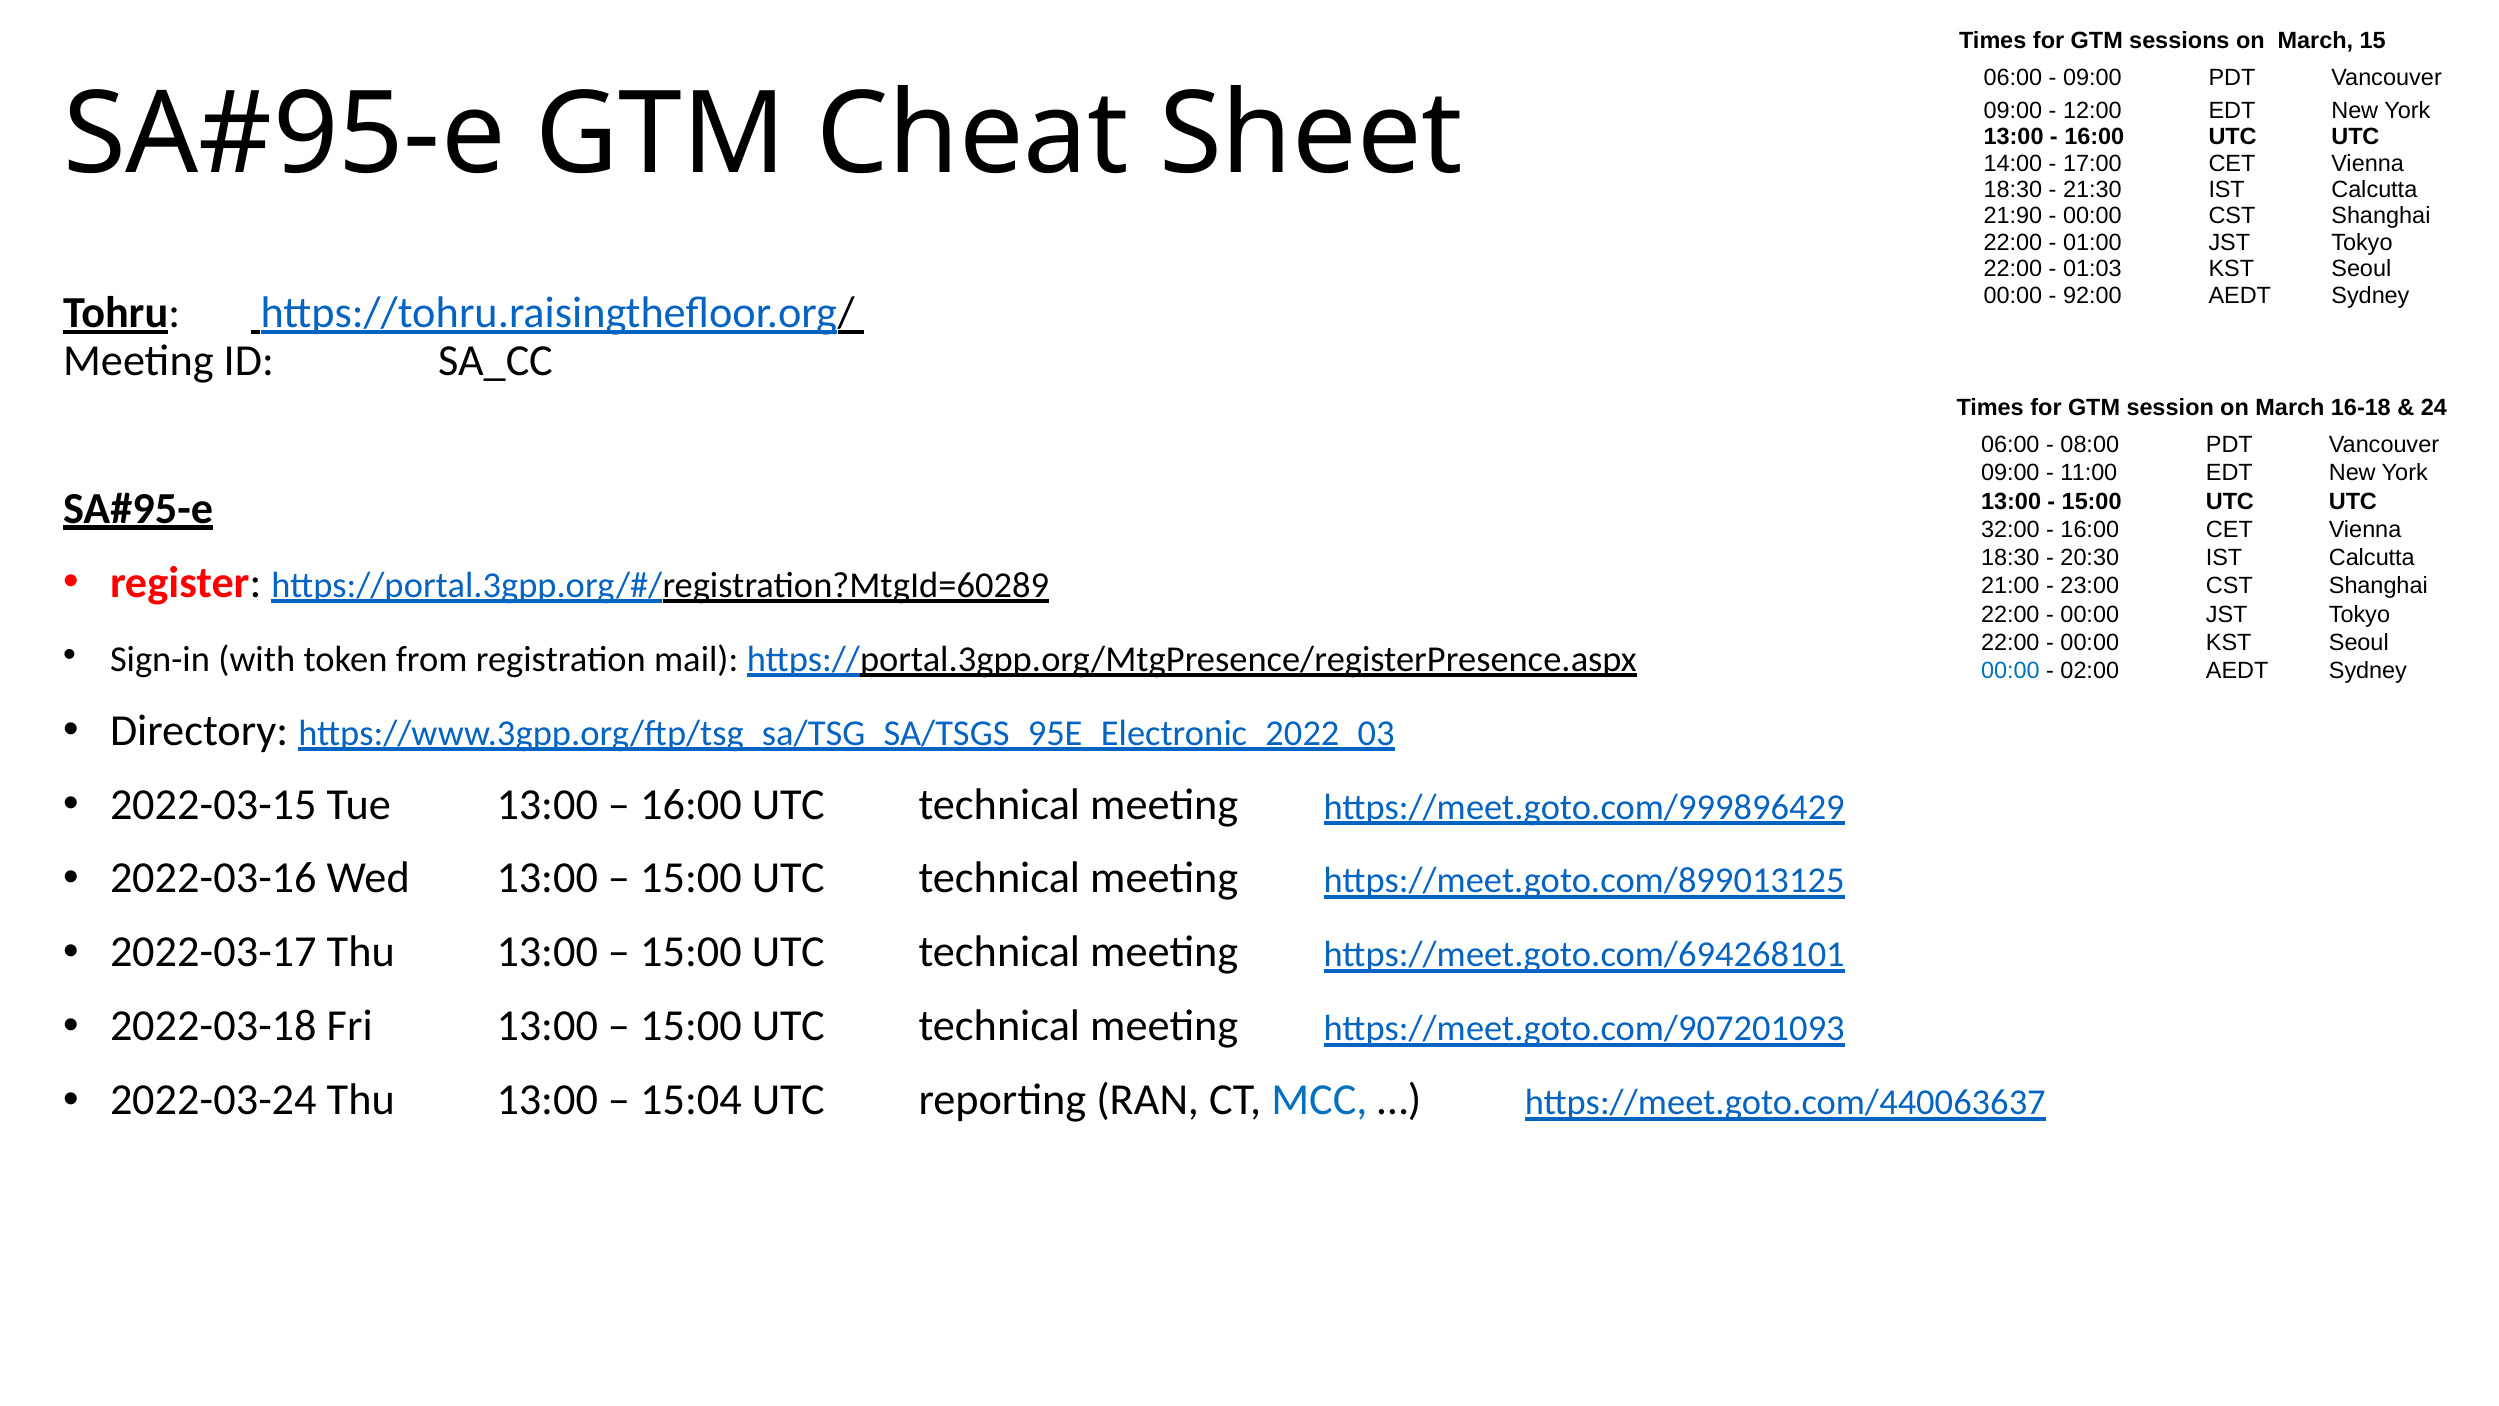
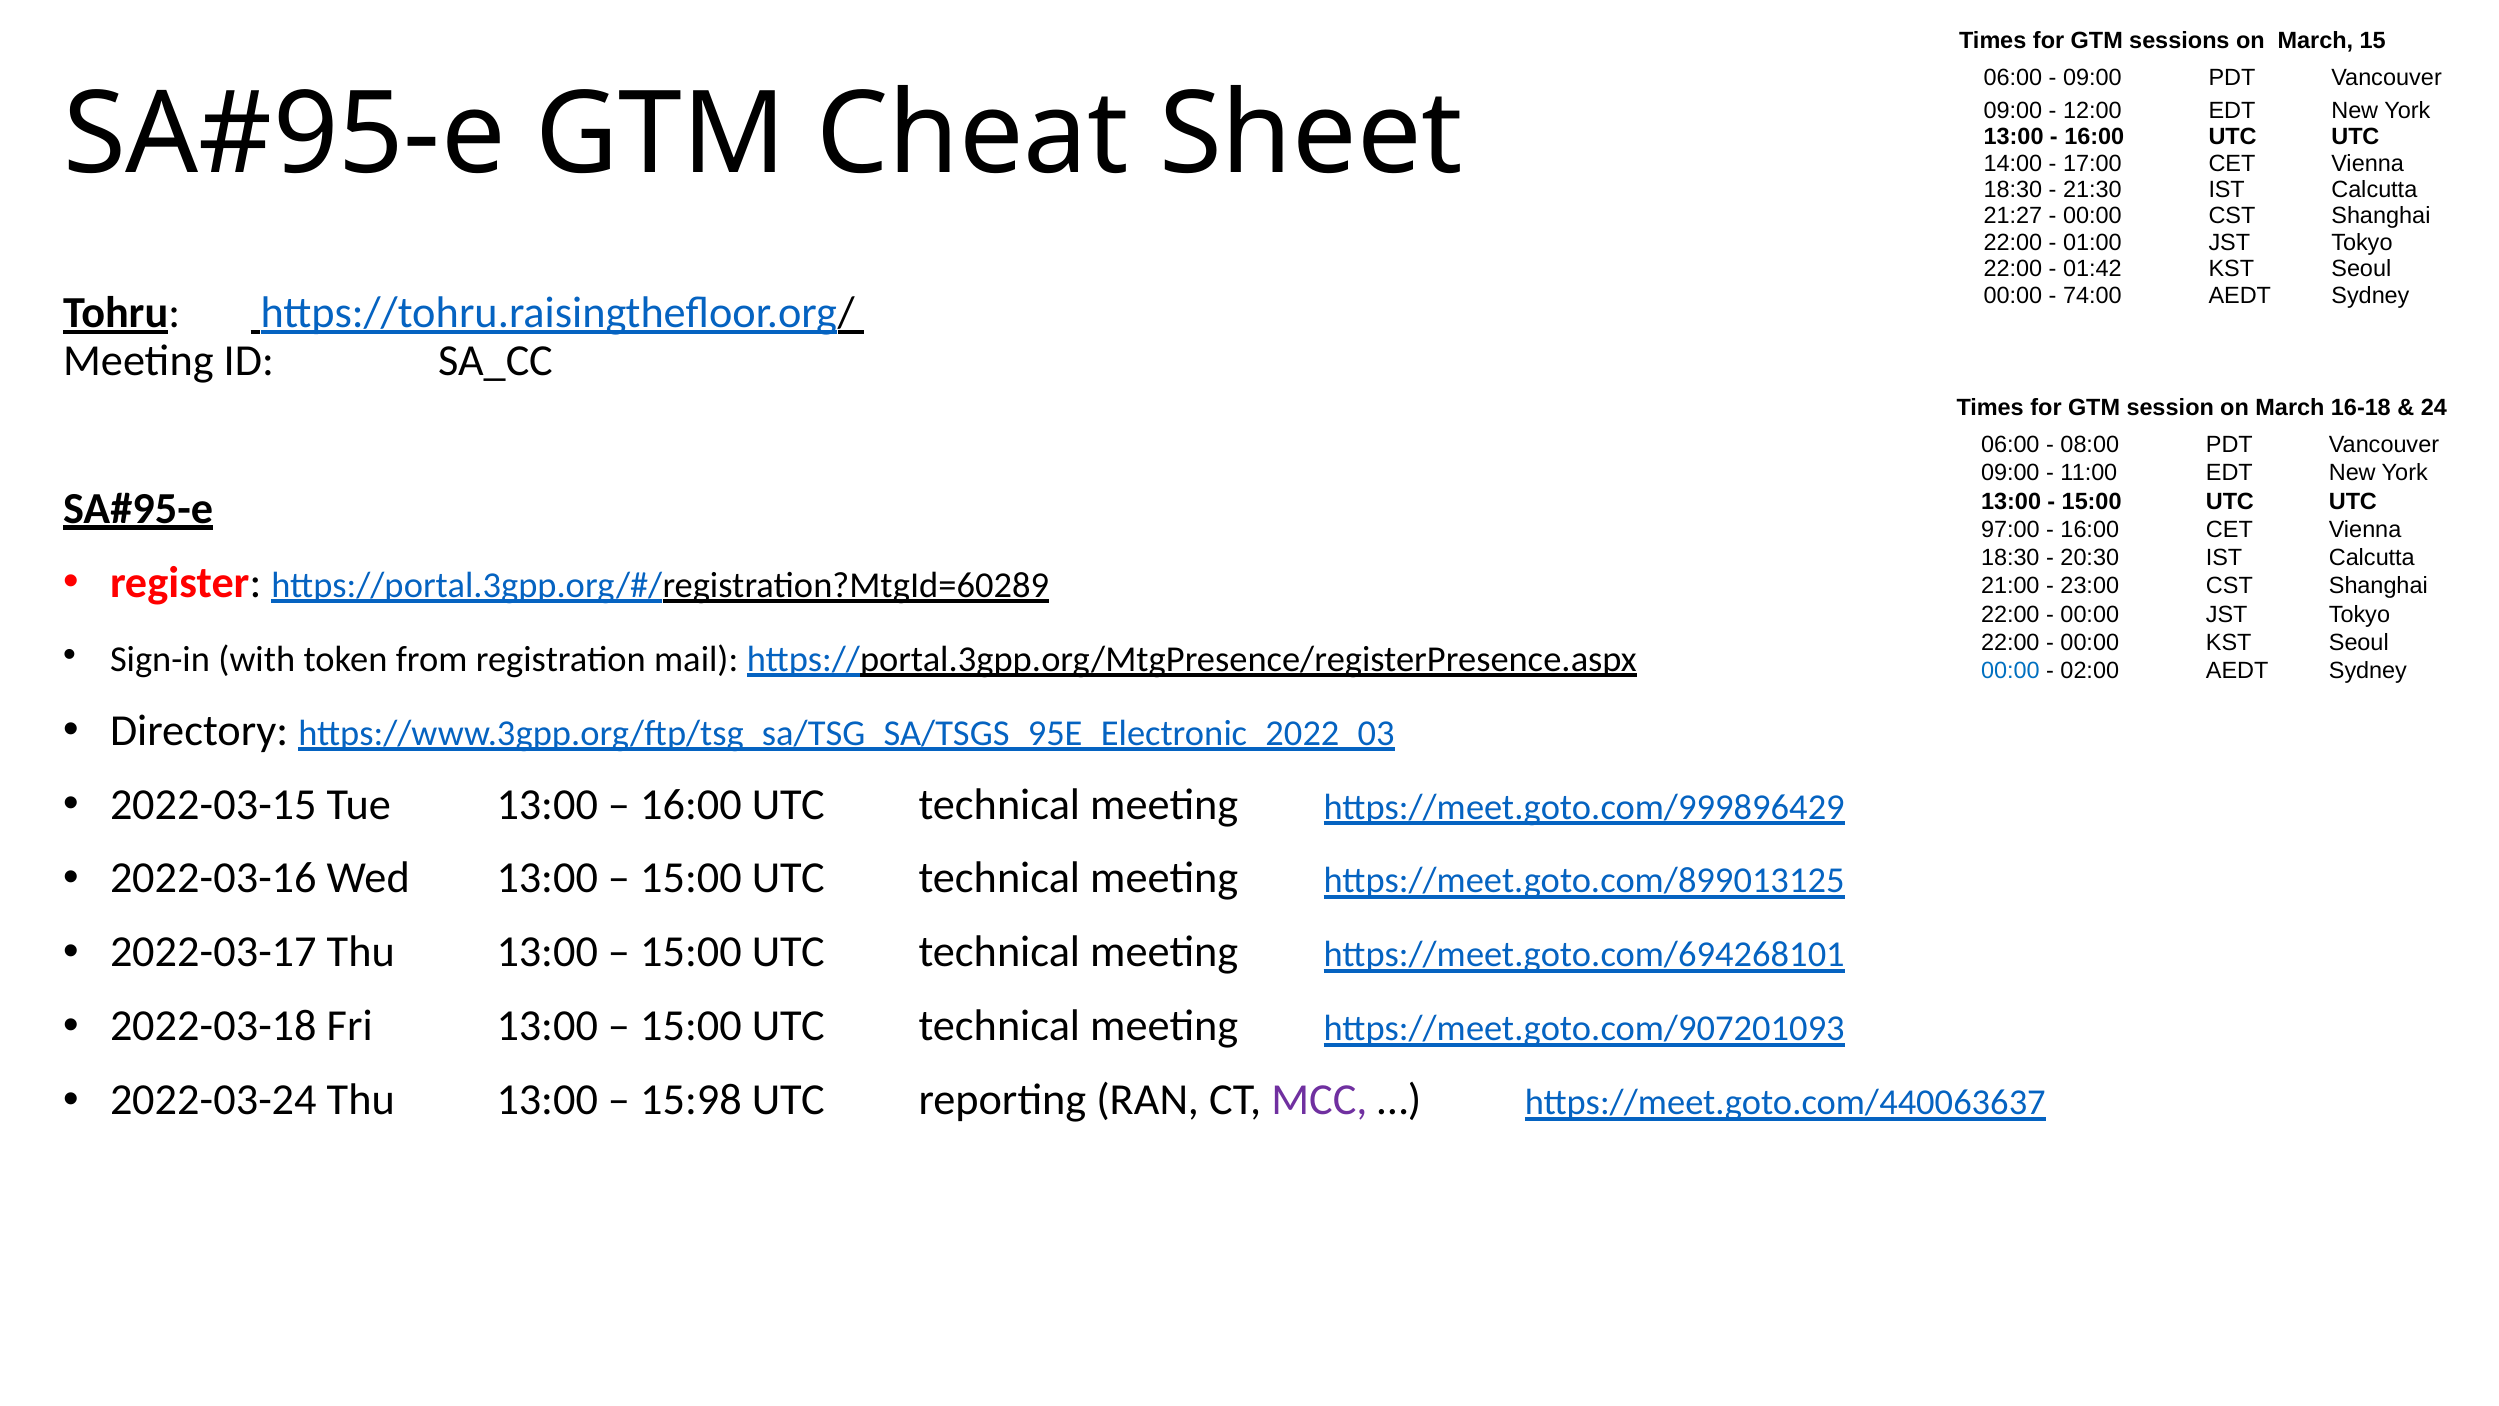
21:90: 21:90 -> 21:27
01:03: 01:03 -> 01:42
92:00: 92:00 -> 74:00
32:00: 32:00 -> 97:00
15:04: 15:04 -> 15:98
MCC colour: blue -> purple
